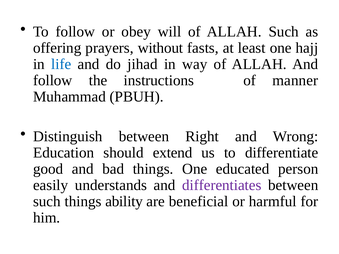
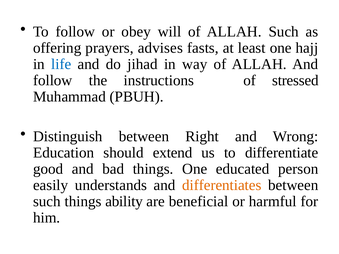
without: without -> advises
manner: manner -> stressed
differentiates colour: purple -> orange
